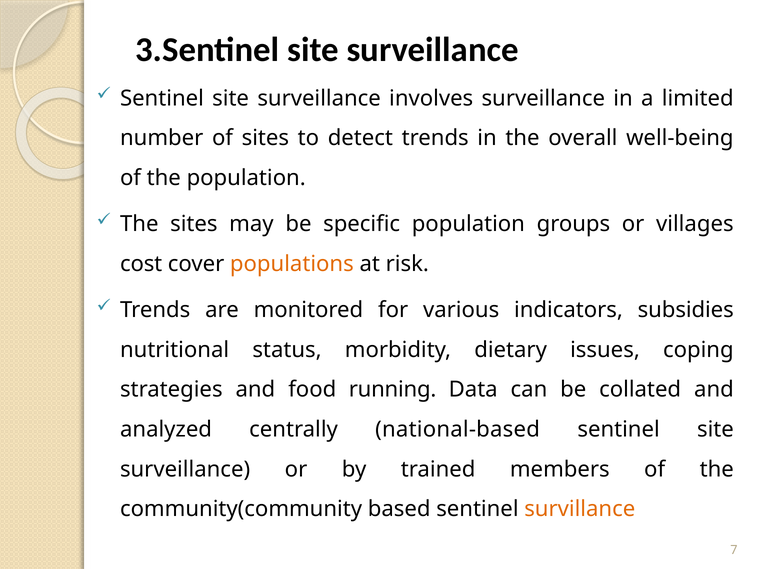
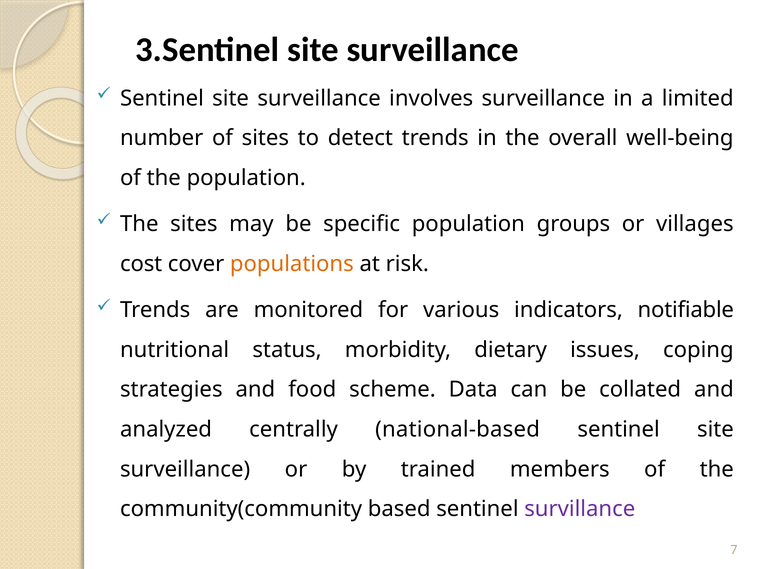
subsidies: subsidies -> notifiable
running: running -> scheme
survillance colour: orange -> purple
